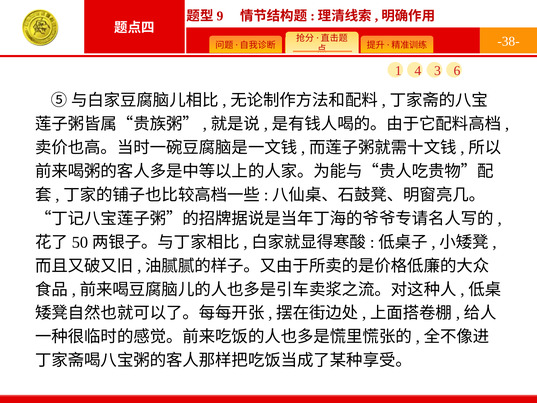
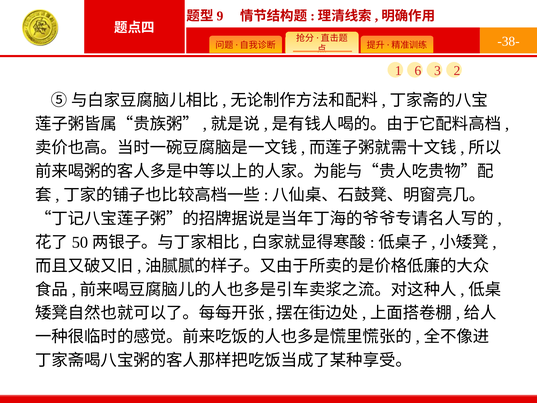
4: 4 -> 6
6: 6 -> 2
